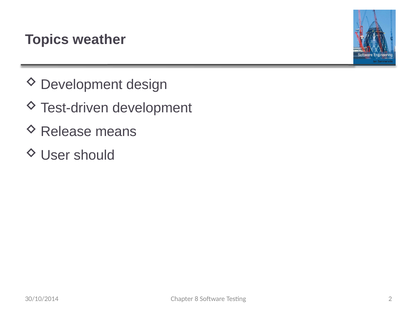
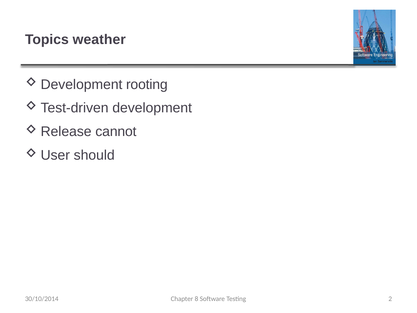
design: design -> rooting
means: means -> cannot
